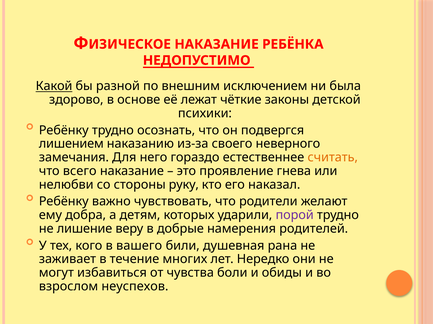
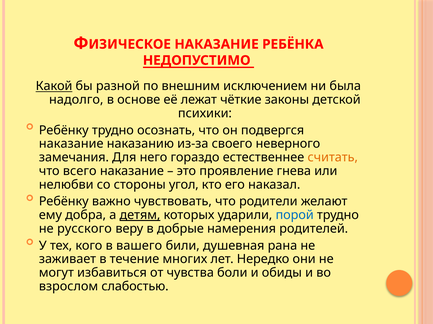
здорово: здорово -> надолго
лишением at (71, 144): лишением -> наказание
руку: руку -> угол
детям underline: none -> present
порой colour: purple -> blue
лишение: лишение -> русского
неуспехов: неуспехов -> слабостью
